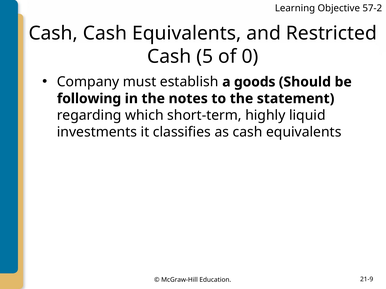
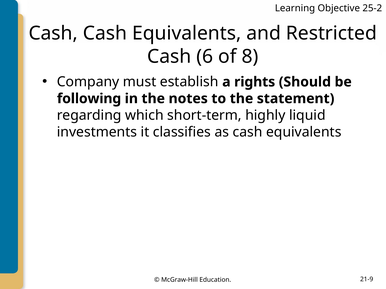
57-2: 57-2 -> 25-2
5: 5 -> 6
0: 0 -> 8
goods: goods -> rights
